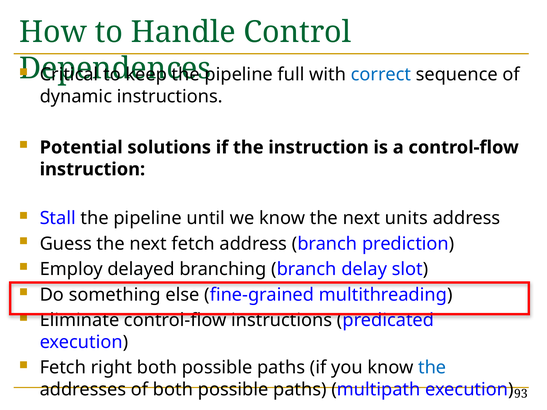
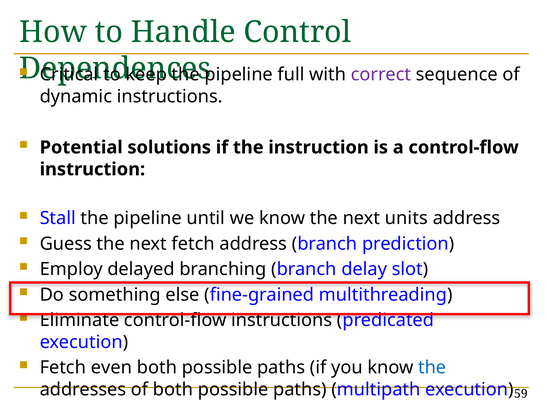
correct colour: blue -> purple
right: right -> even
93: 93 -> 59
